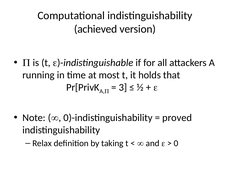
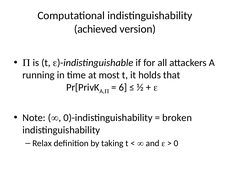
3: 3 -> 6
proved: proved -> broken
